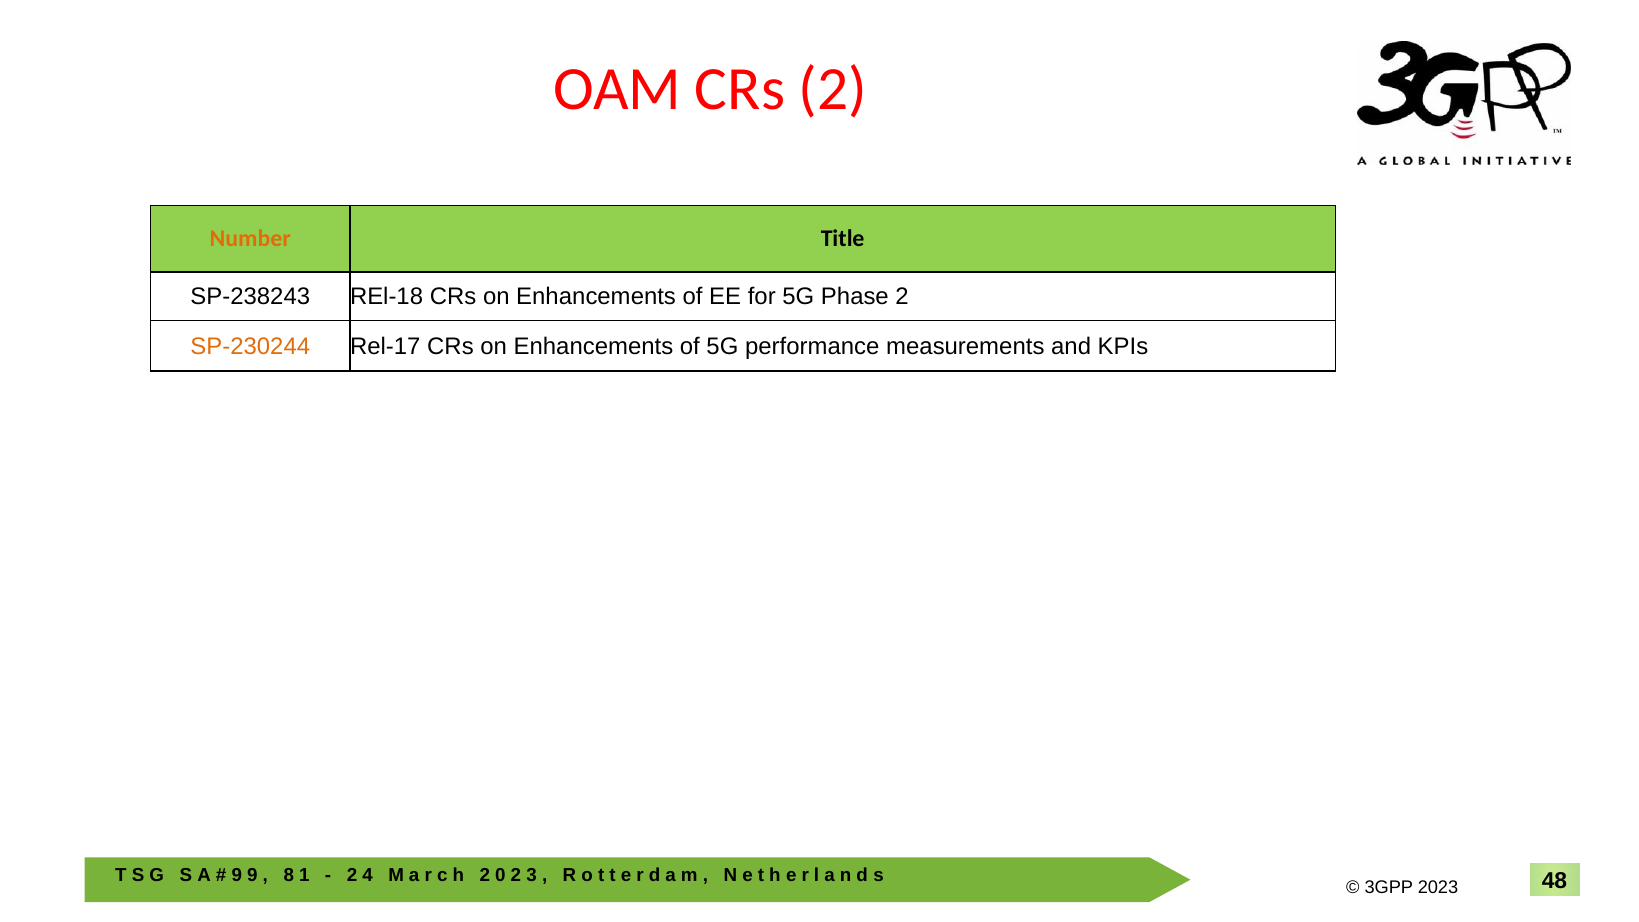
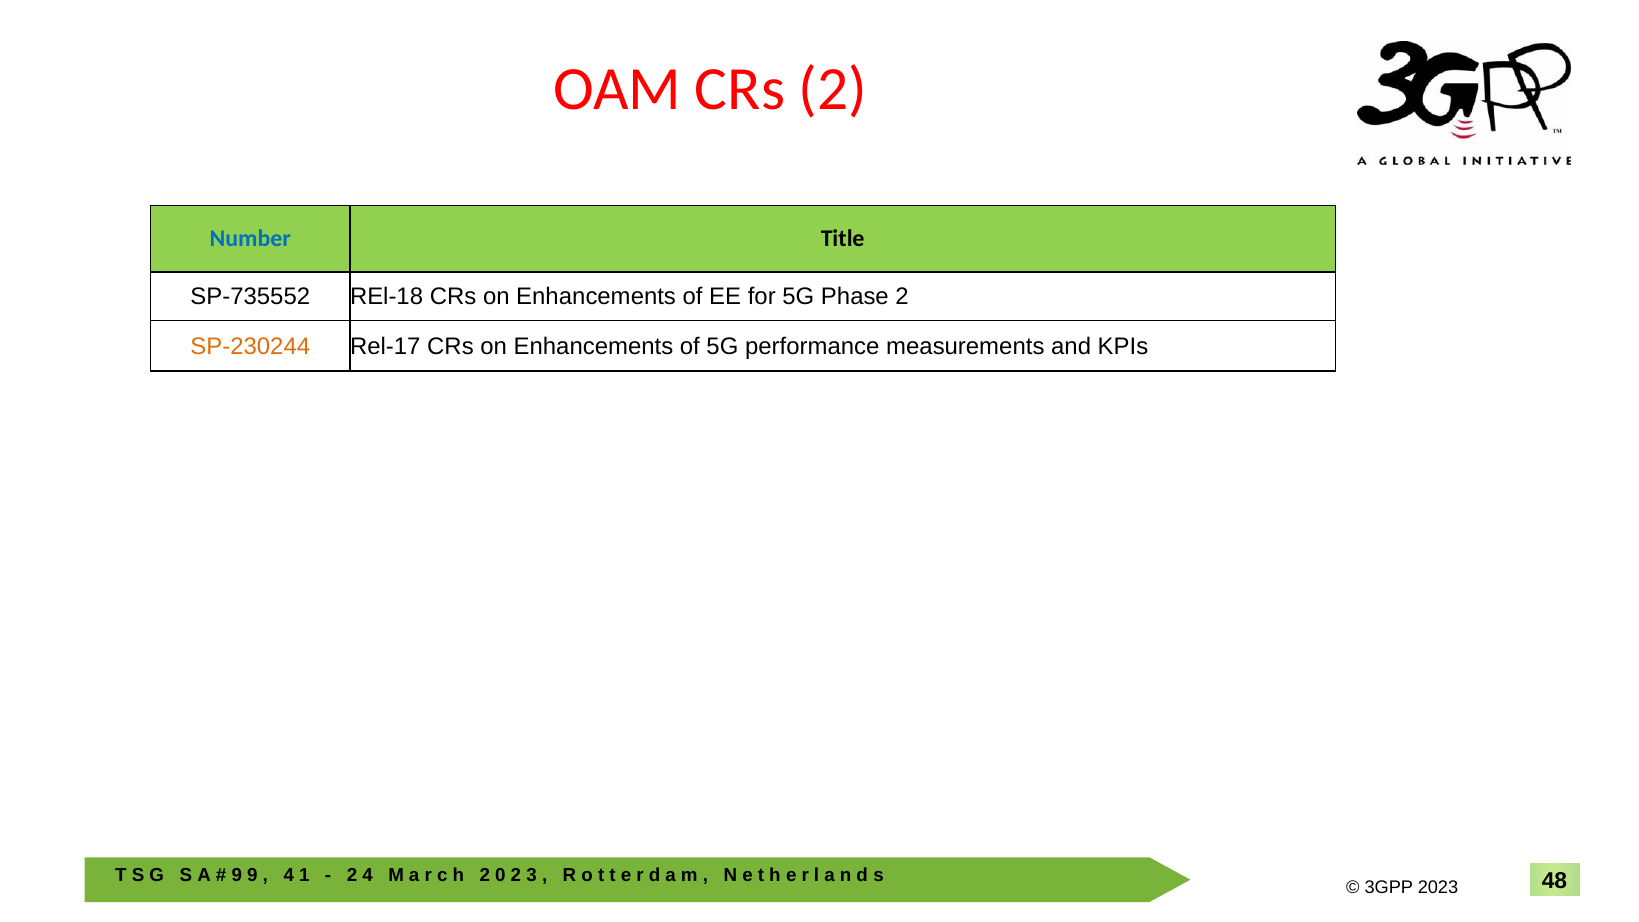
Number colour: orange -> blue
SP-238243: SP-238243 -> SP-735552
8 at (289, 876): 8 -> 4
